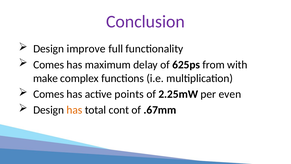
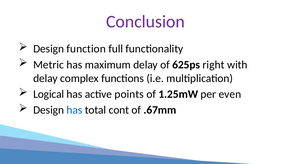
improve: improve -> function
Comes at (49, 65): Comes -> Metric
from: from -> right
make at (45, 78): make -> delay
Comes at (49, 94): Comes -> Logical
2.25mW: 2.25mW -> 1.25mW
has at (74, 110) colour: orange -> blue
